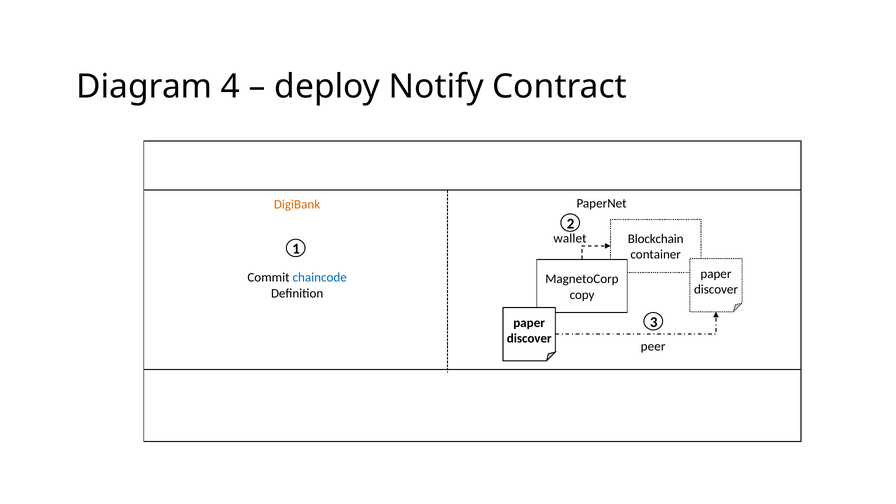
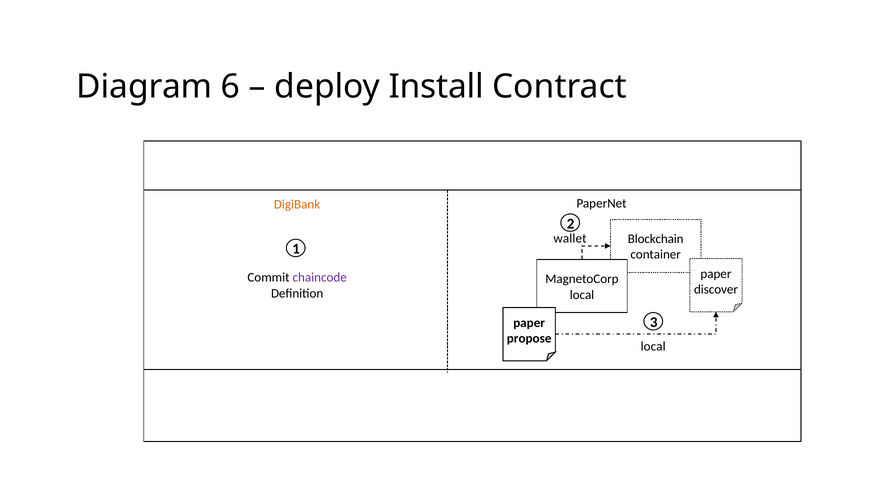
4: 4 -> 6
Notify: Notify -> Install
chaincode colour: blue -> purple
copy at (582, 295): copy -> local
discover at (529, 339): discover -> propose
peer at (653, 346): peer -> local
